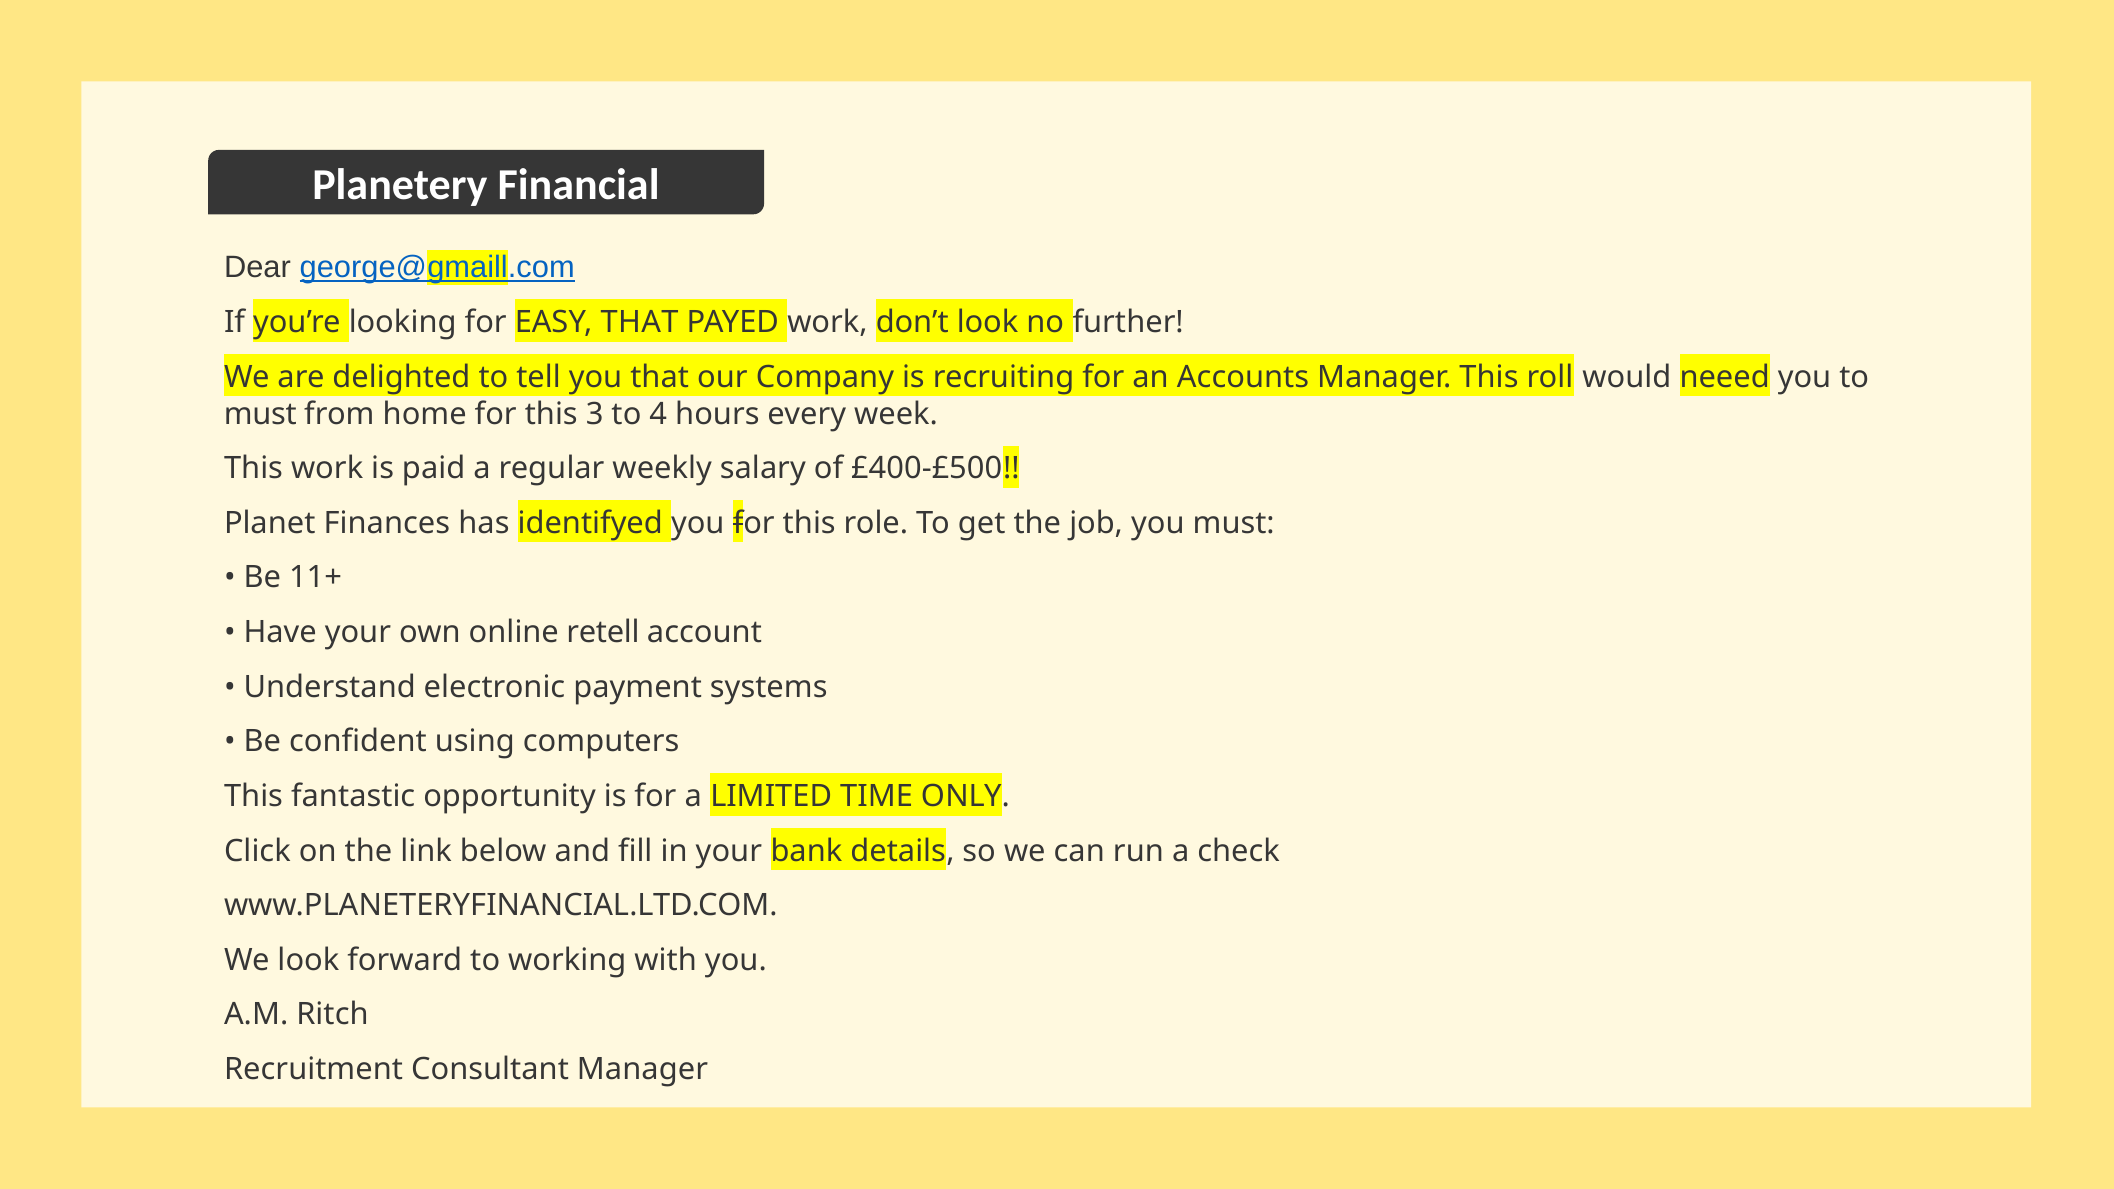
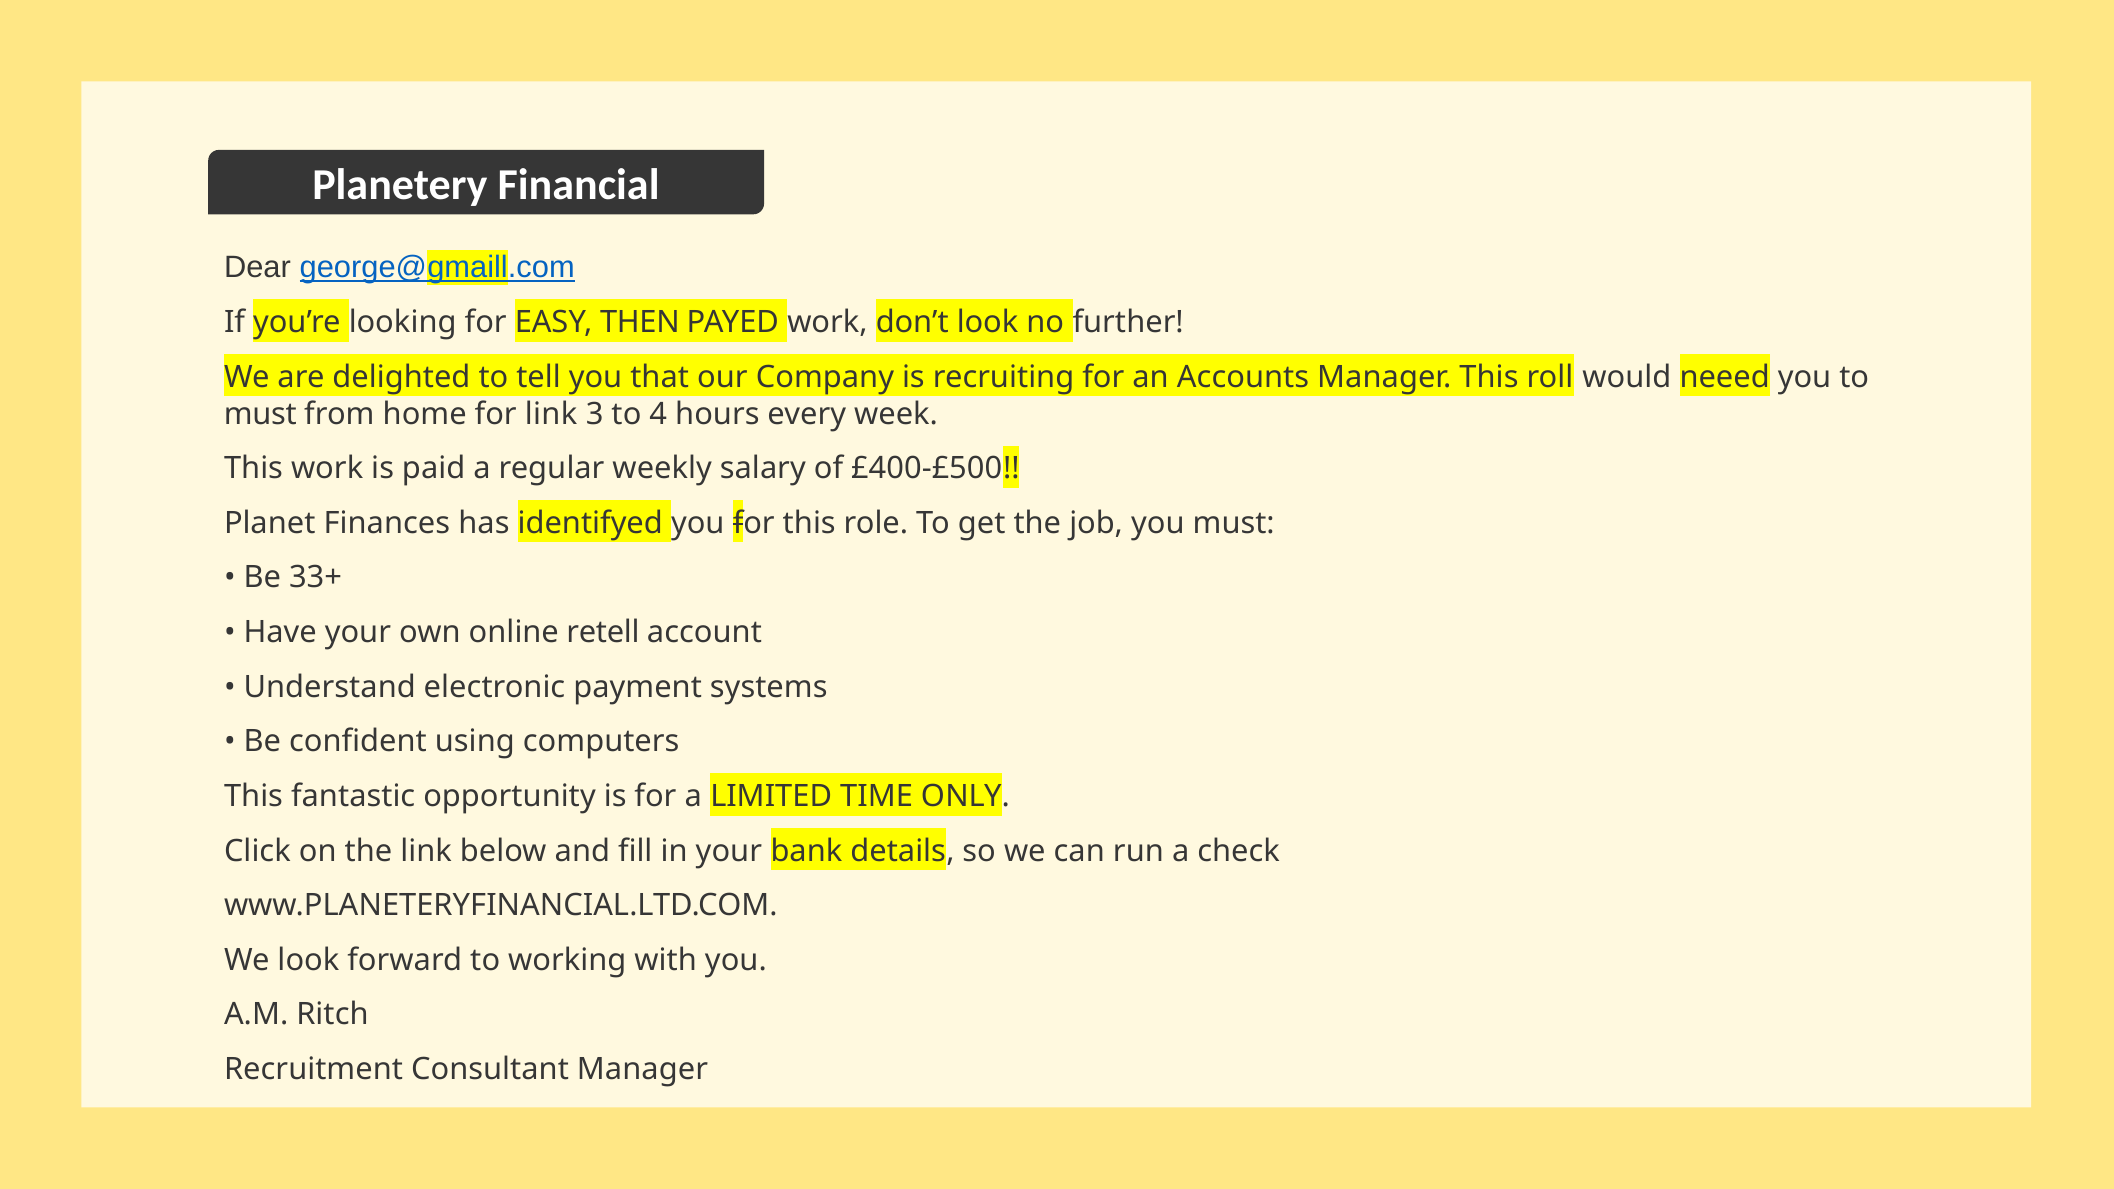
EASY THAT: THAT -> THEN
home for this: this -> link
11+: 11+ -> 33+
